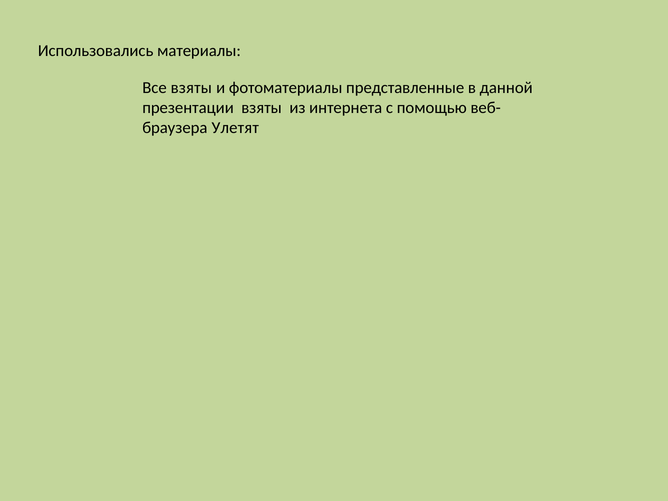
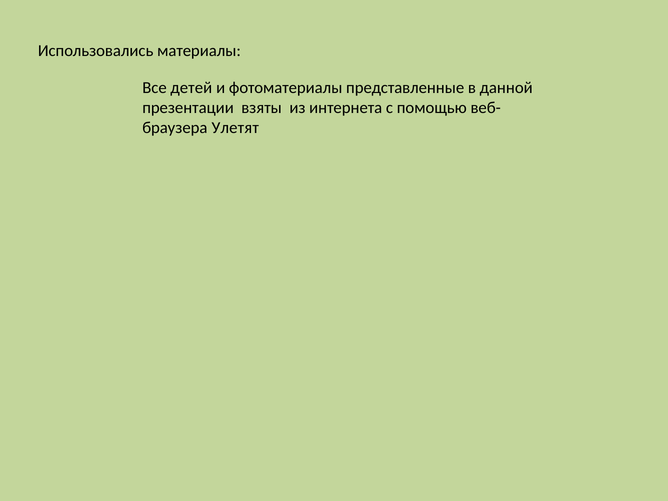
Все взяты: взяты -> детей
